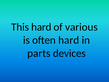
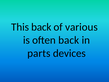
This hard: hard -> back
often hard: hard -> back
